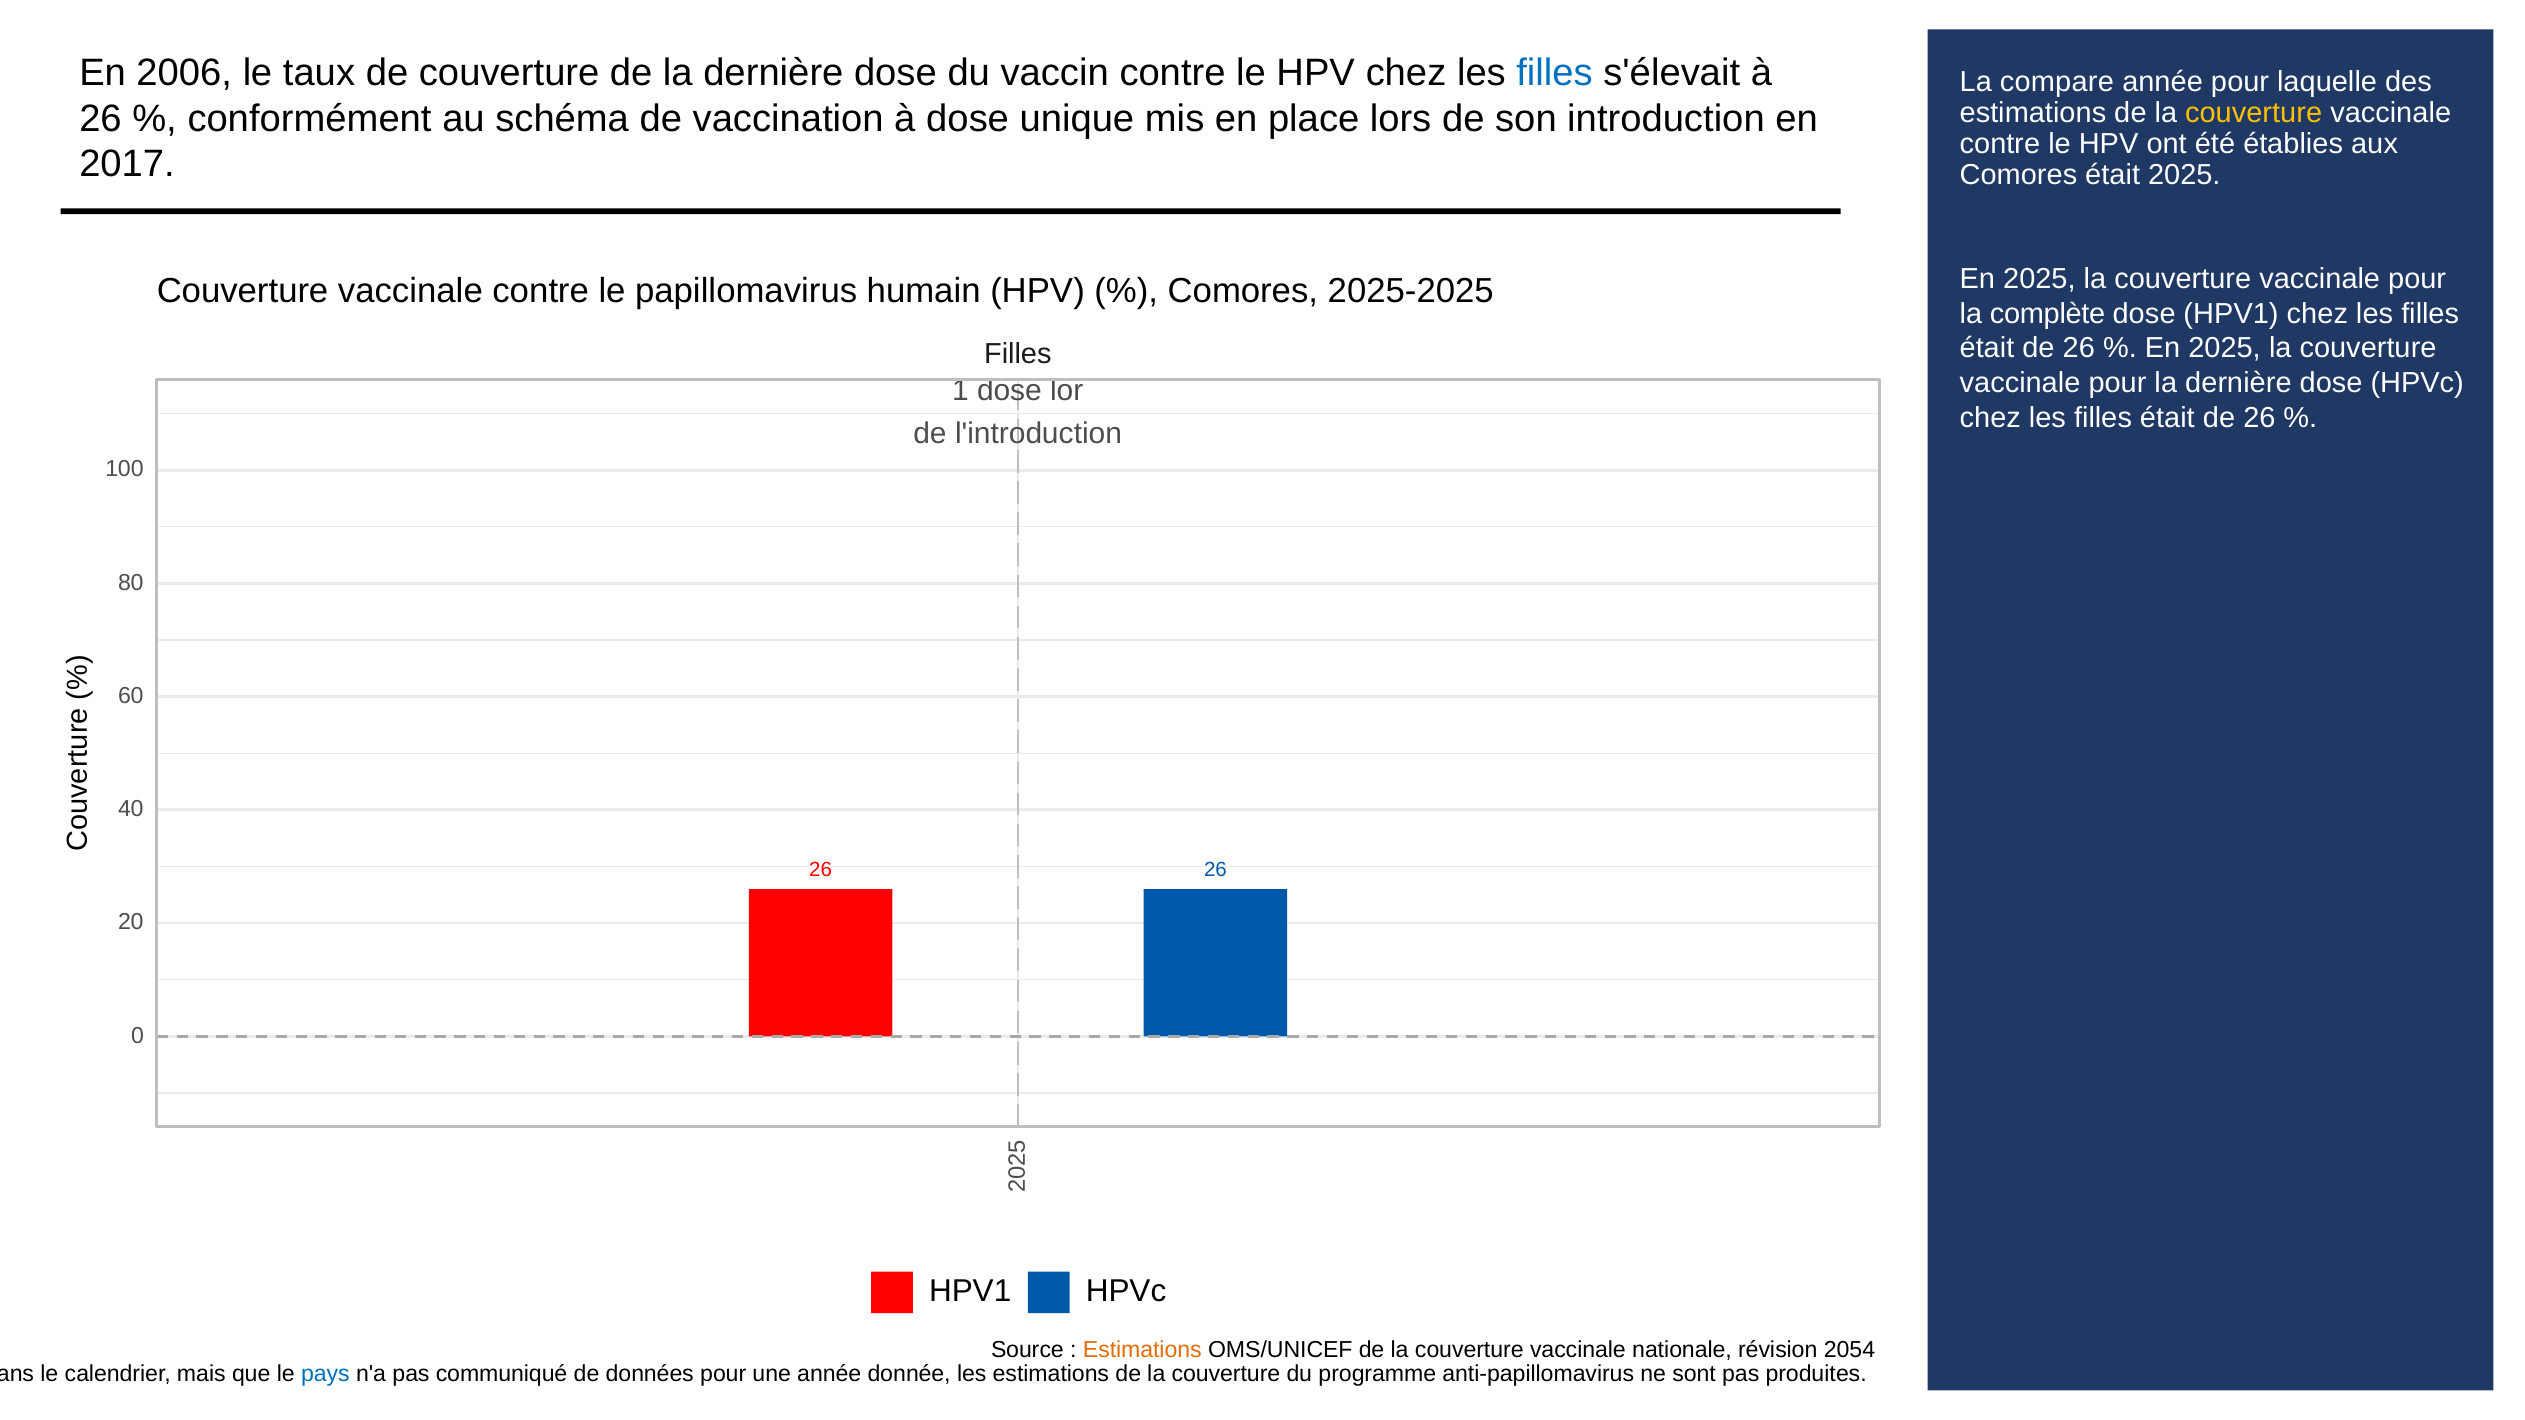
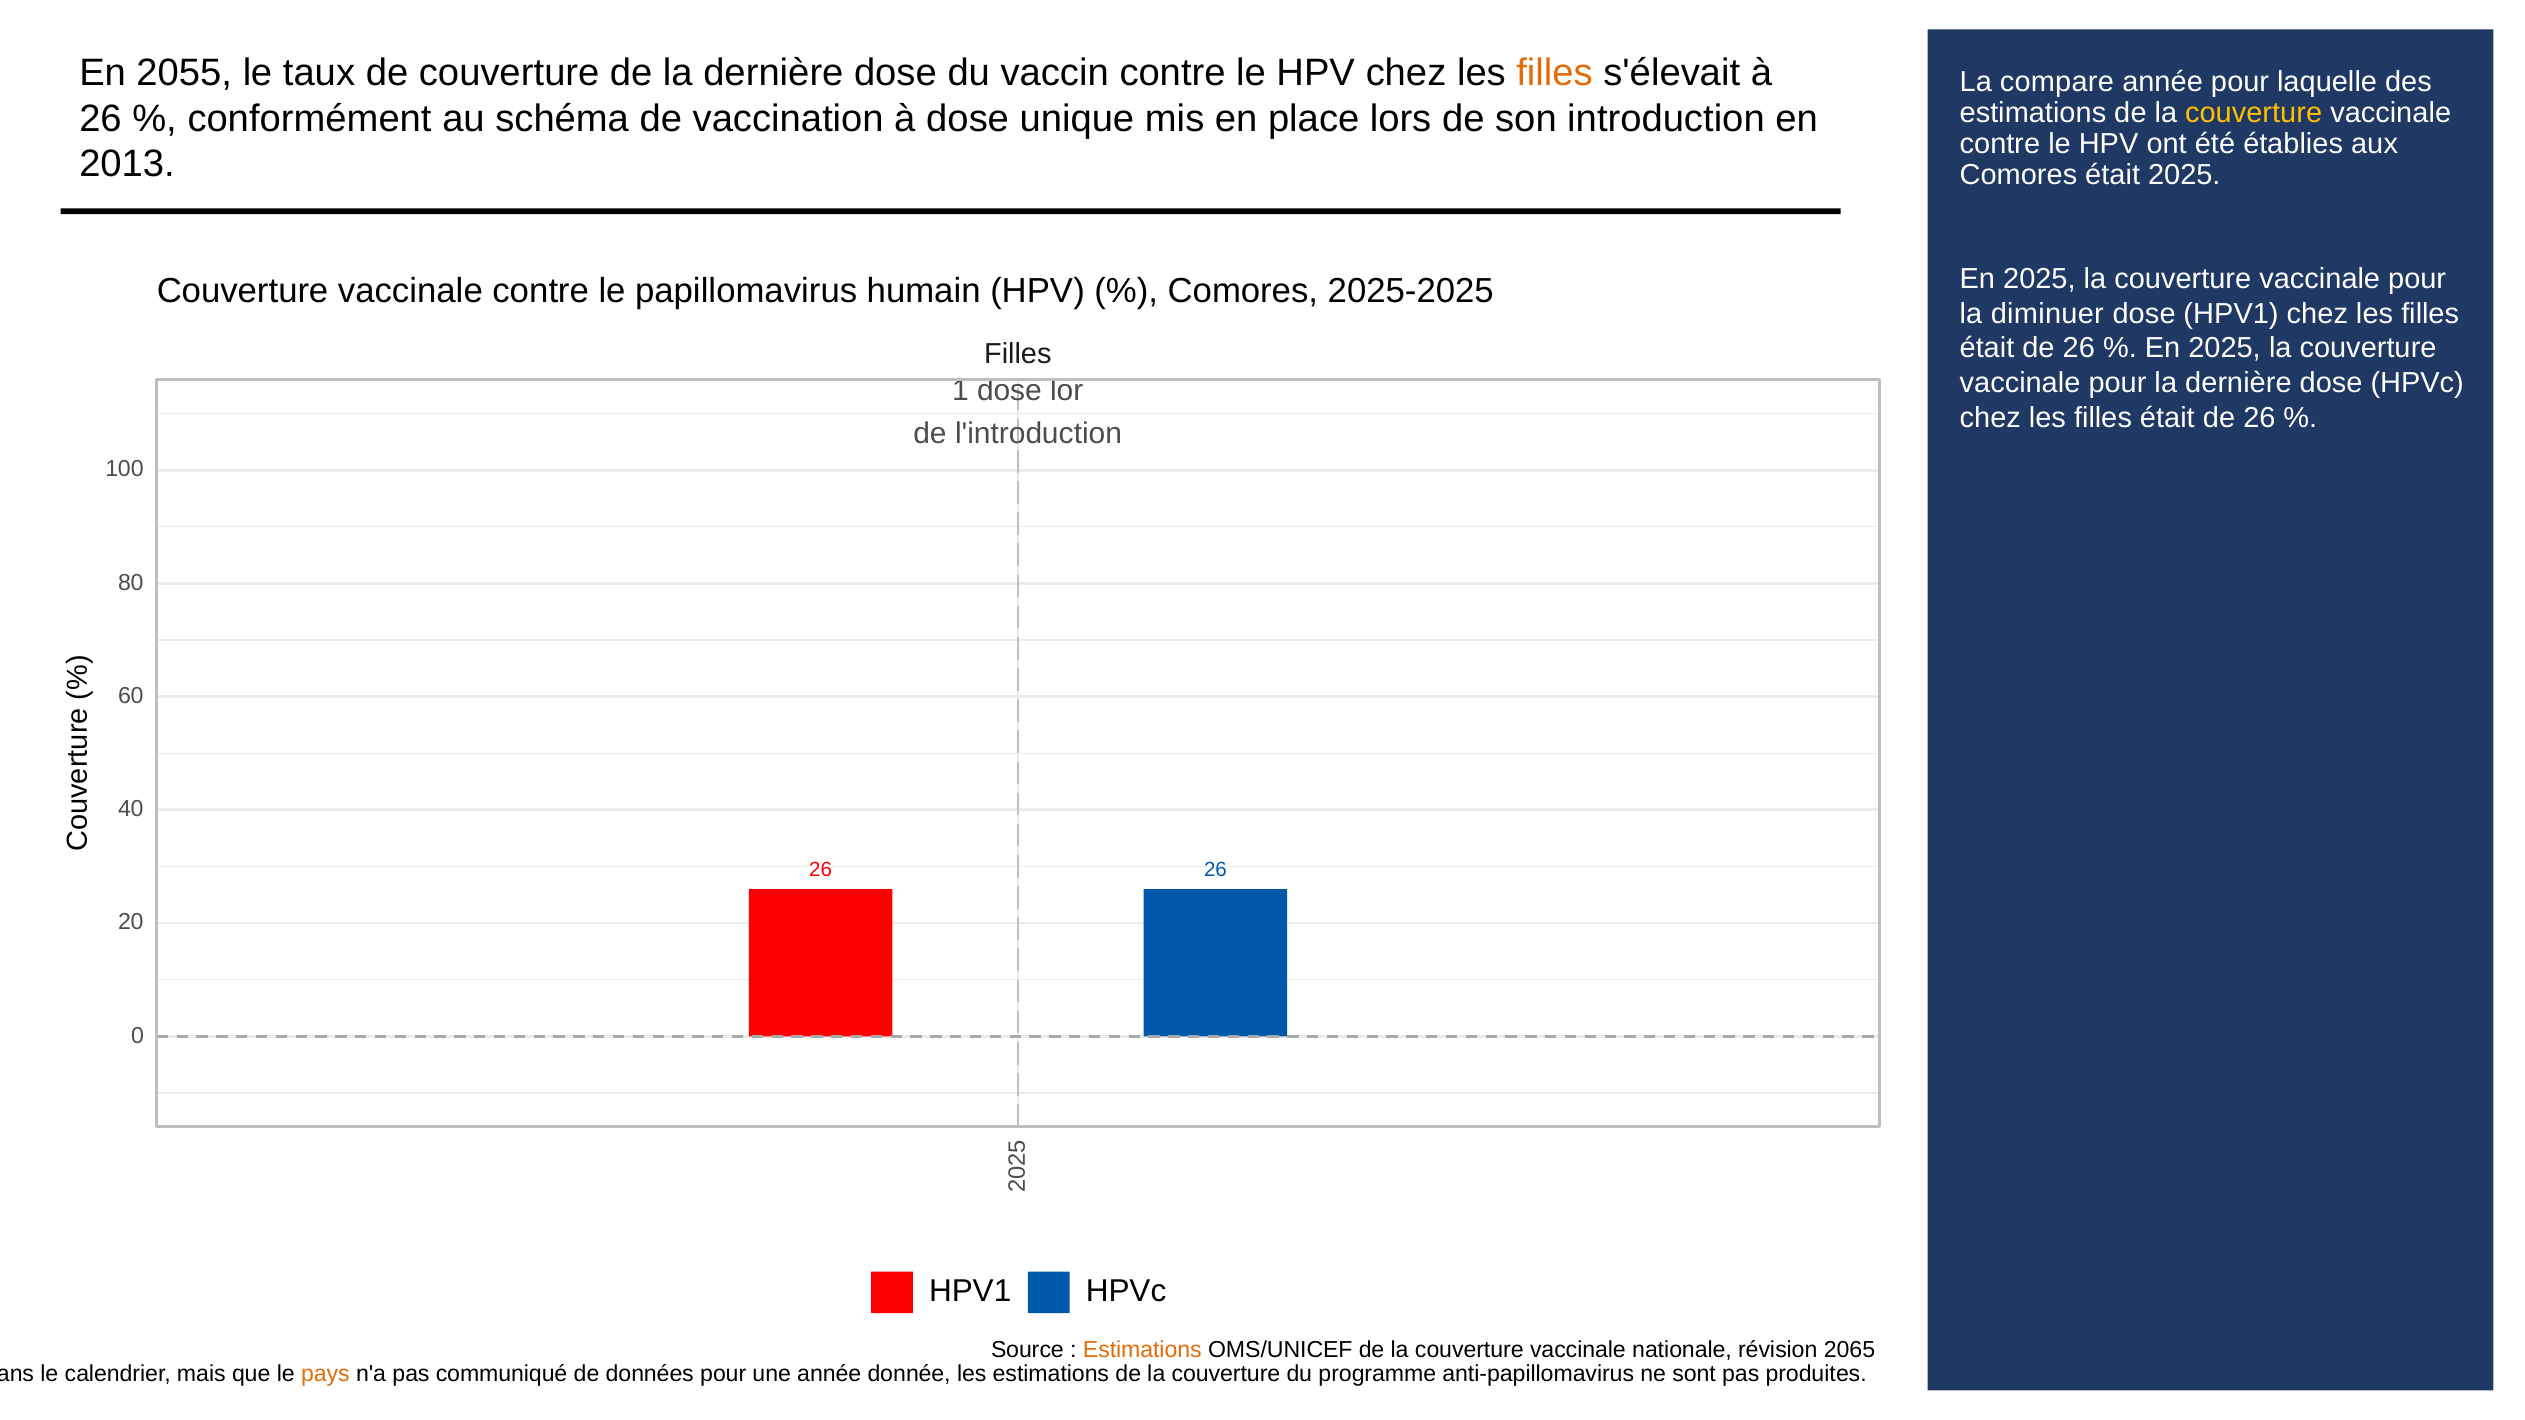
2006: 2006 -> 2055
filles at (1555, 73) colour: blue -> orange
2017: 2017 -> 2013
complète: complète -> diminuer
2054: 2054 -> 2065
pays at (325, 1374) colour: blue -> orange
